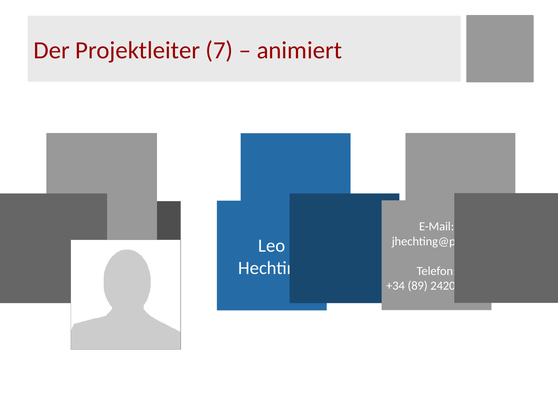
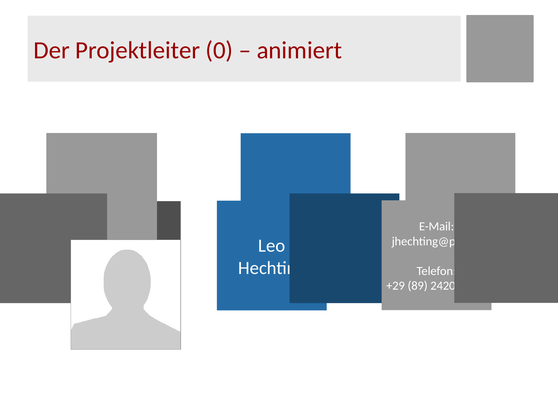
7: 7 -> 0
+34: +34 -> +29
